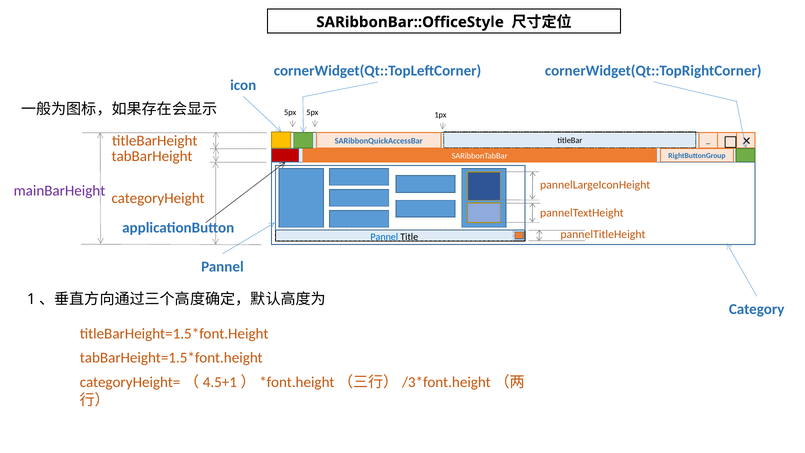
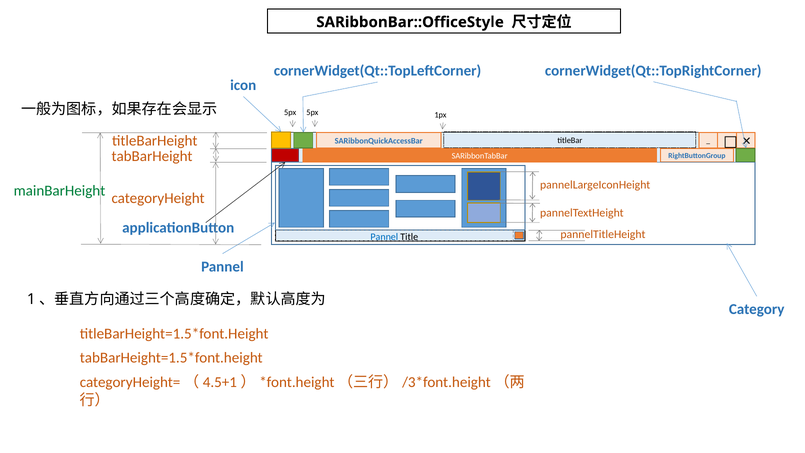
mainBarHeight colour: purple -> green
